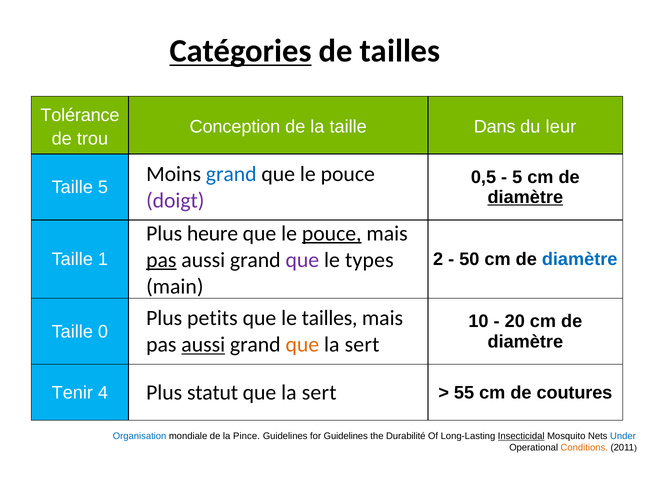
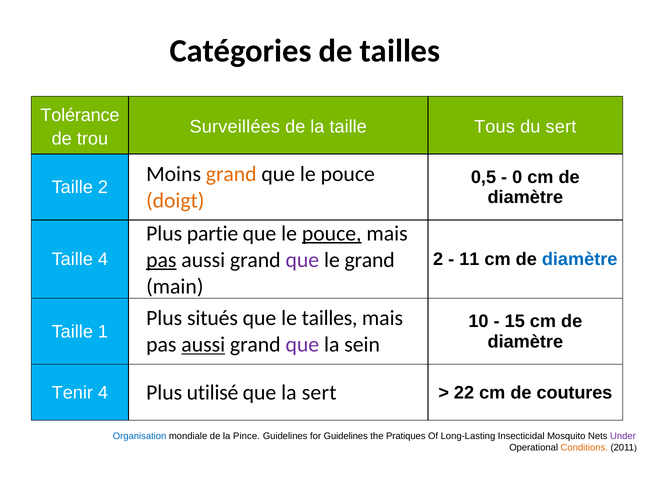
Catégories underline: present -> none
Conception: Conception -> Surveillées
Dans: Dans -> Tous
du leur: leur -> sert
grand at (231, 174) colour: blue -> orange
5 at (517, 177): 5 -> 0
Taille 5: 5 -> 2
diamètre at (525, 197) underline: present -> none
doigt colour: purple -> orange
heure: heure -> partie
Taille 1: 1 -> 4
50: 50 -> 11
le types: types -> grand
petits: petits -> situés
20: 20 -> 15
0: 0 -> 1
que at (302, 345) colour: orange -> purple
sert at (362, 345): sert -> sein
statut: statut -> utilisé
55: 55 -> 22
Durabilité: Durabilité -> Pratiques
Insecticidal underline: present -> none
Under colour: blue -> purple
